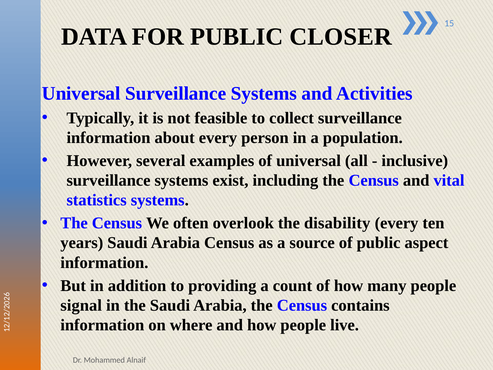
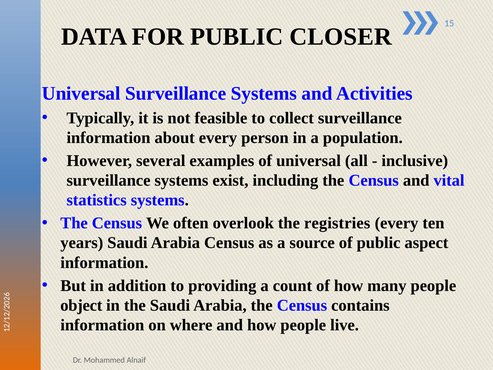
disability: disability -> registries
signal: signal -> object
